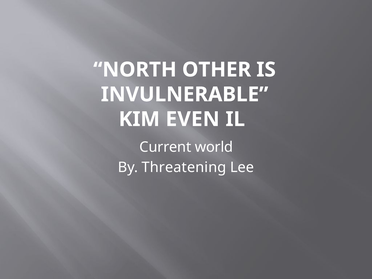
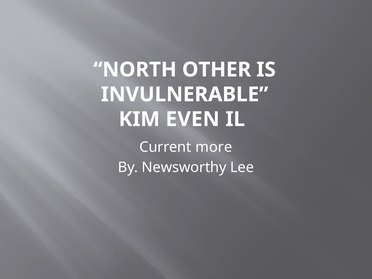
world: world -> more
Threatening: Threatening -> Newsworthy
